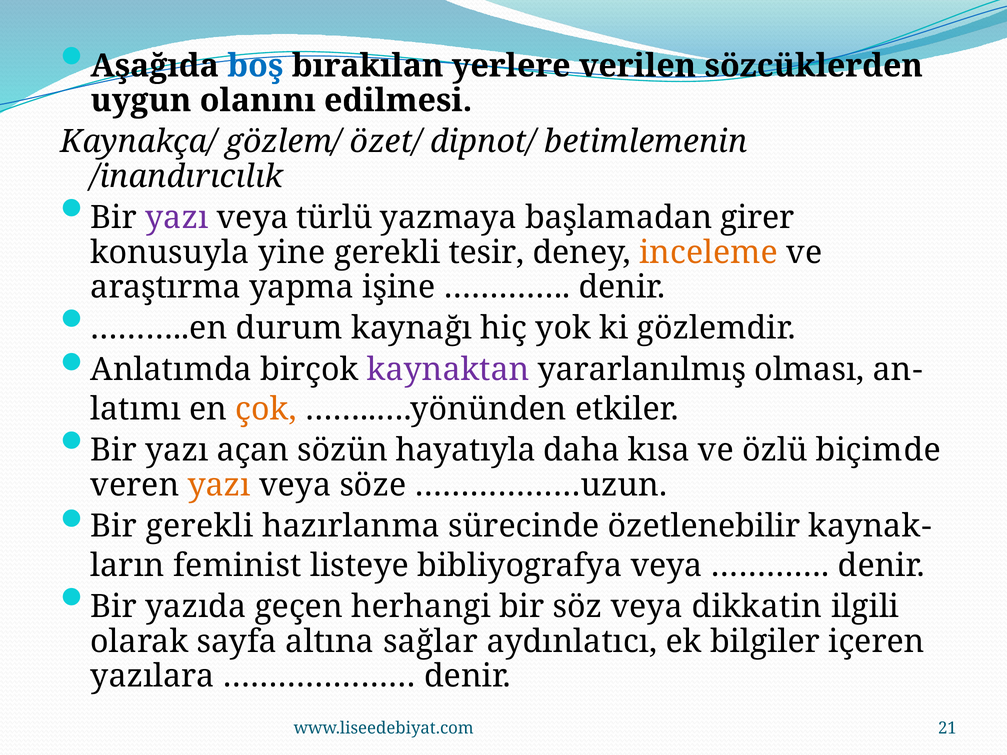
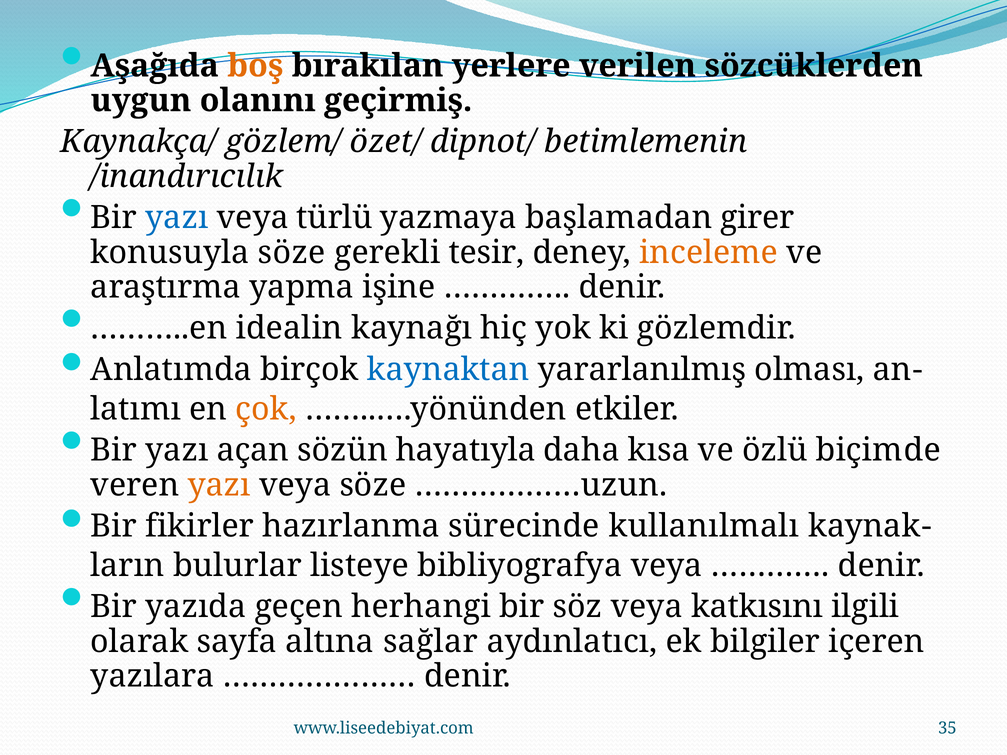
boş colour: blue -> orange
edilmesi: edilmesi -> geçirmiş
yazı at (177, 218) colour: purple -> blue
konusuyla yine: yine -> söze
durum: durum -> idealin
kaynaktan colour: purple -> blue
Bir gerekli: gerekli -> fikirler
özetlenebilir: özetlenebilir -> kullanılmalı
feminist: feminist -> bulurlar
dikkatin: dikkatin -> katkısını
21: 21 -> 35
